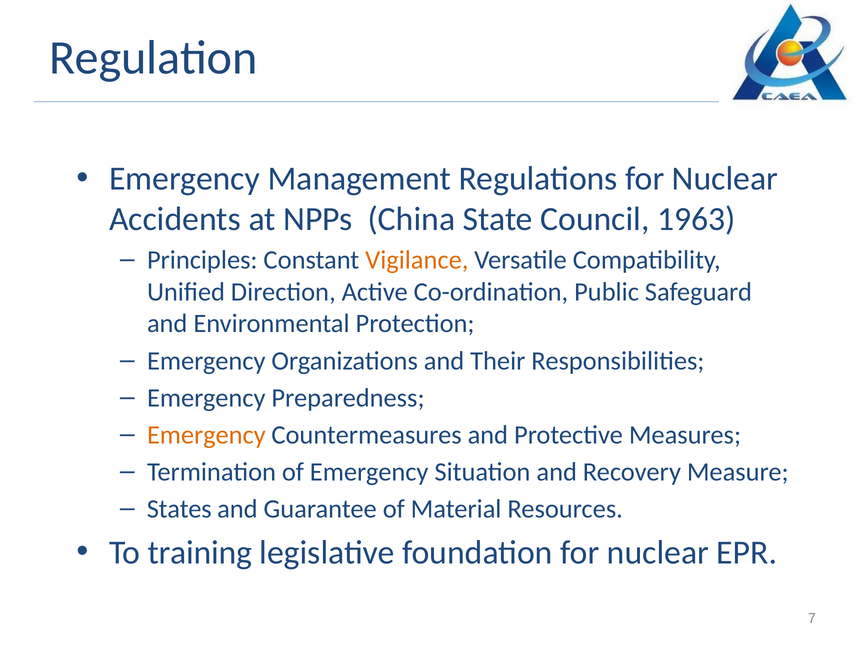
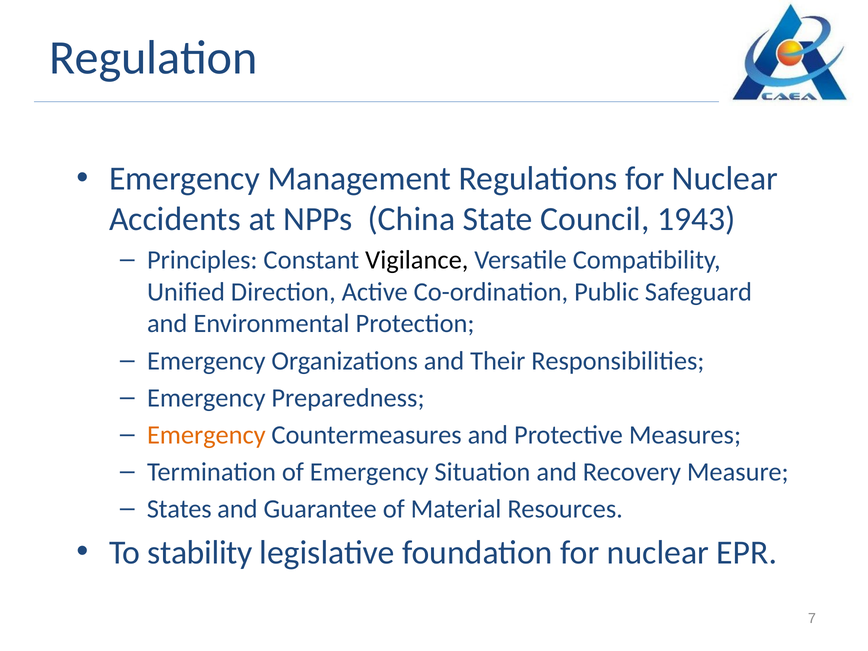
1963: 1963 -> 1943
Vigilance colour: orange -> black
training: training -> stability
